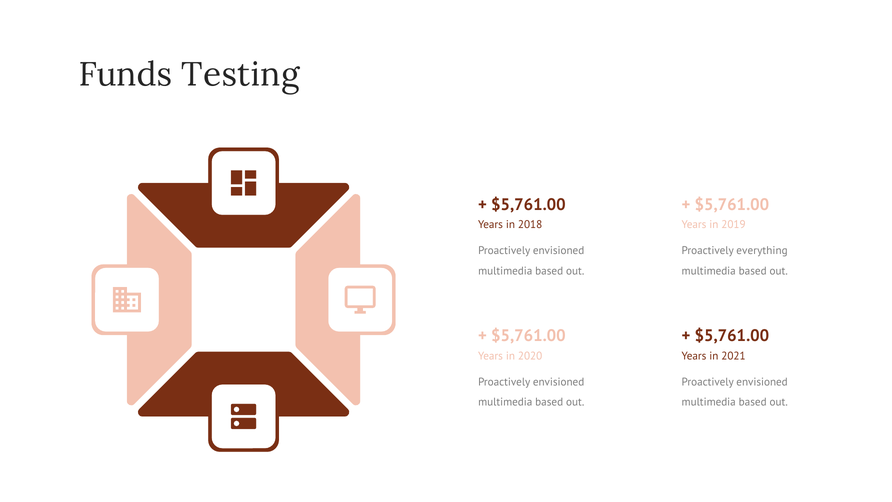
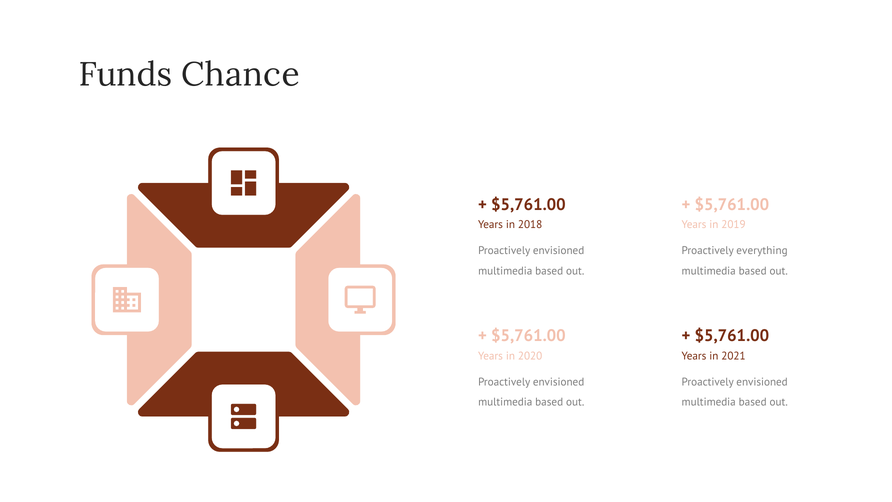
Testing: Testing -> Chance
